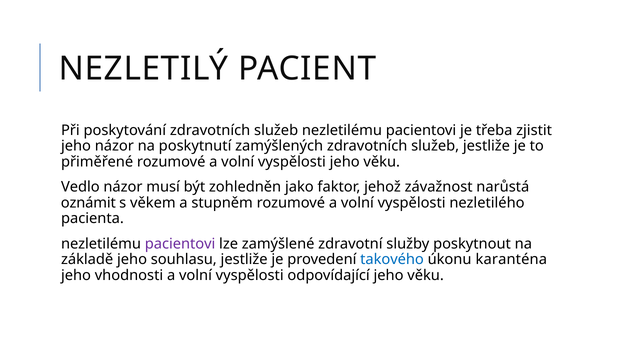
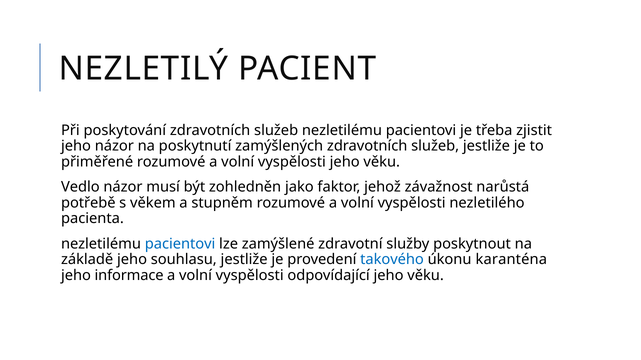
oznámit: oznámit -> potřebě
pacientovi at (180, 244) colour: purple -> blue
vhodnosti: vhodnosti -> informace
